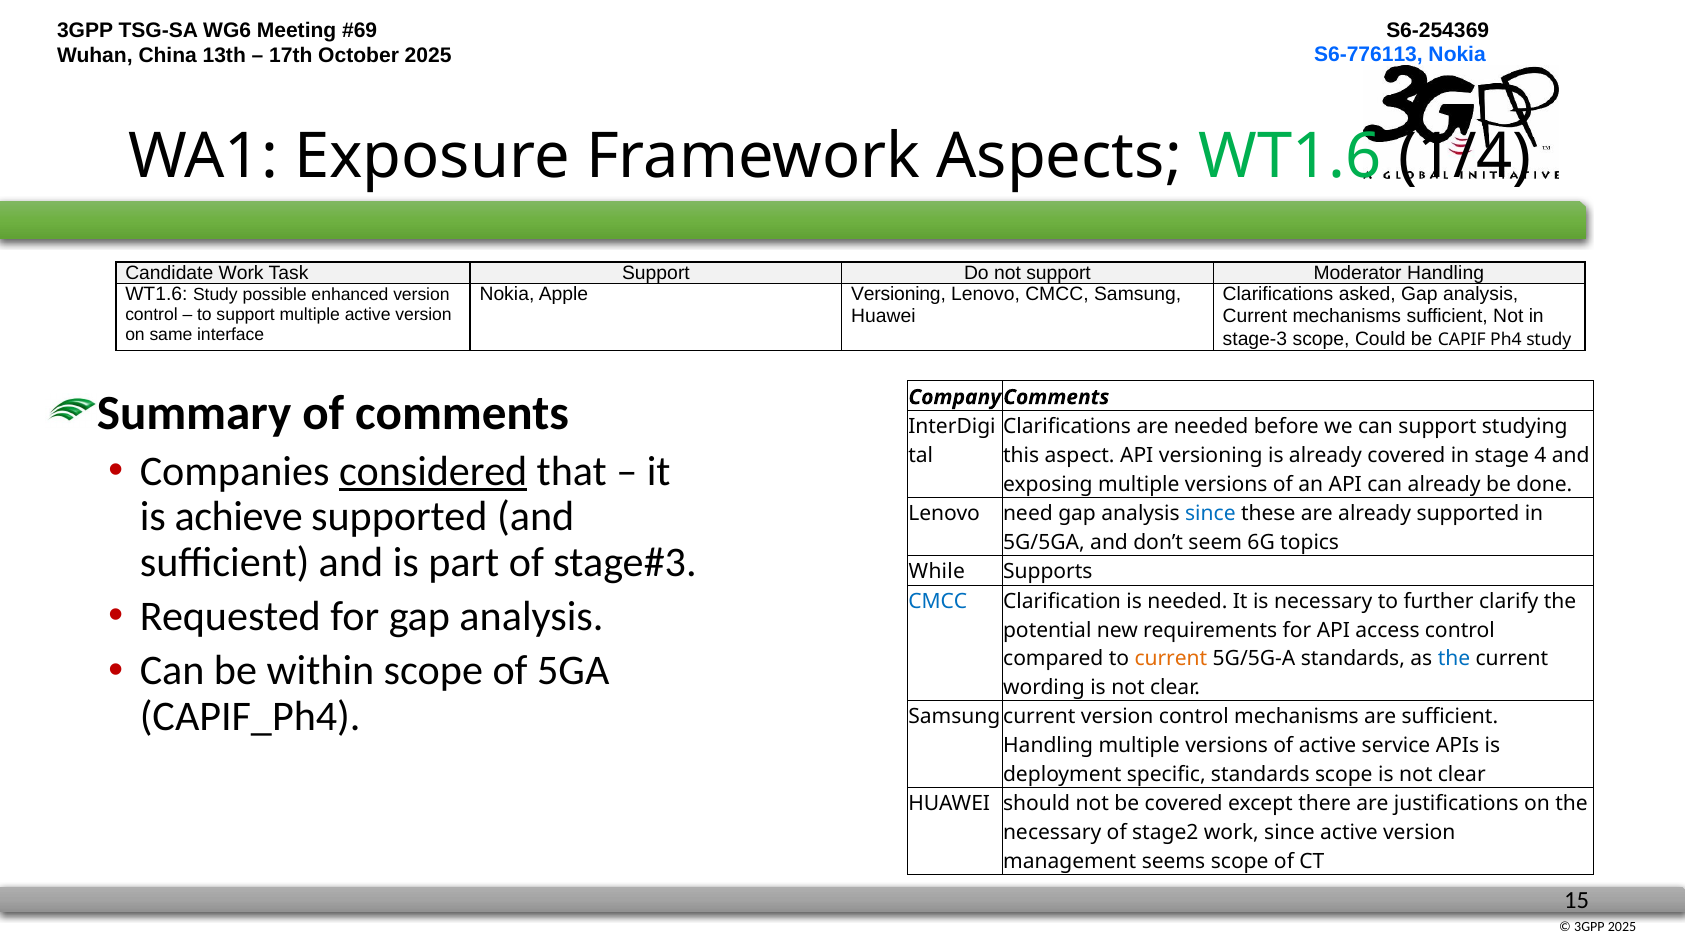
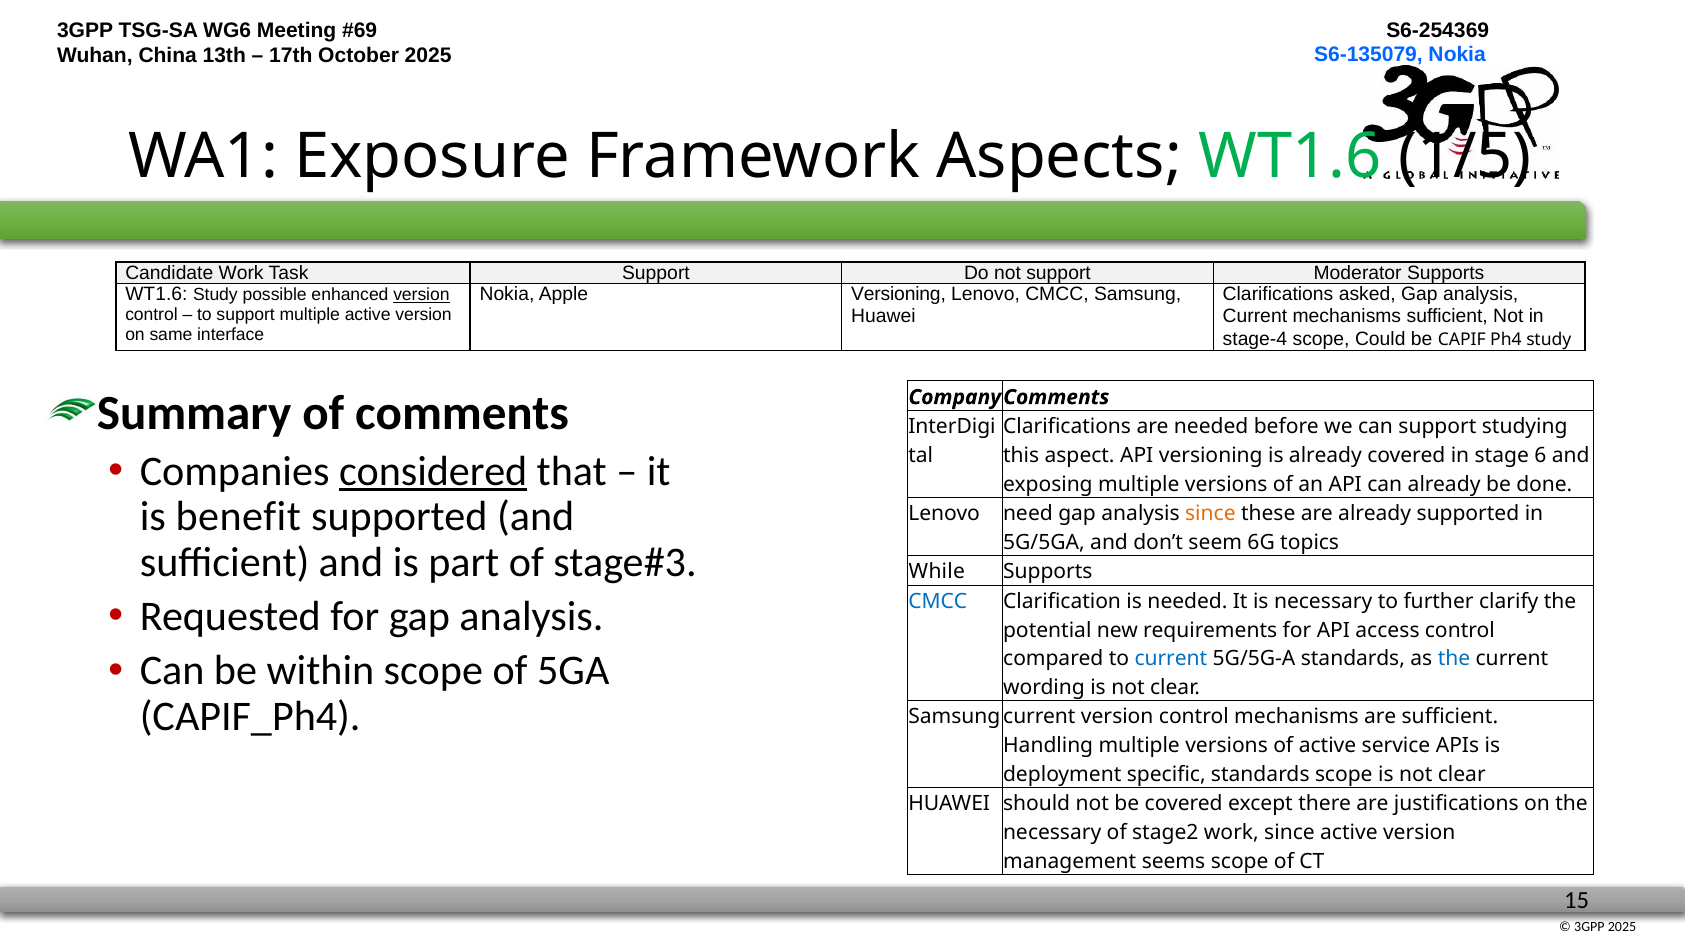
S6-776113: S6-776113 -> S6-135079
1/4: 1/4 -> 1/5
Moderator Handling: Handling -> Supports
version at (421, 295) underline: none -> present
stage-3: stage-3 -> stage-4
4: 4 -> 6
achieve: achieve -> benefit
since at (1210, 514) colour: blue -> orange
current at (1171, 659) colour: orange -> blue
